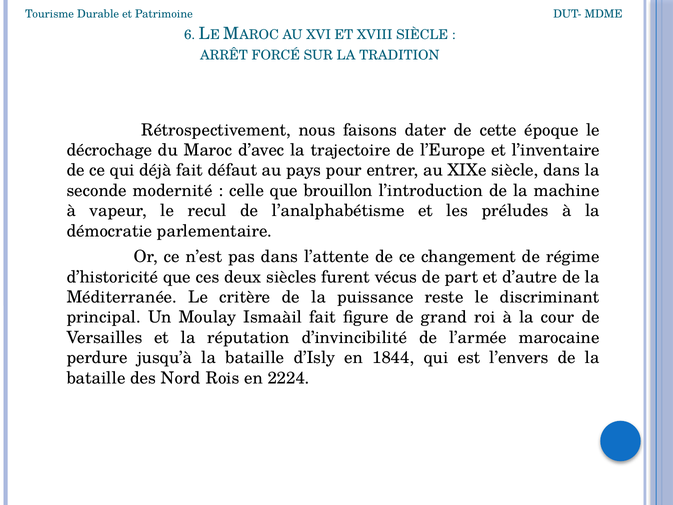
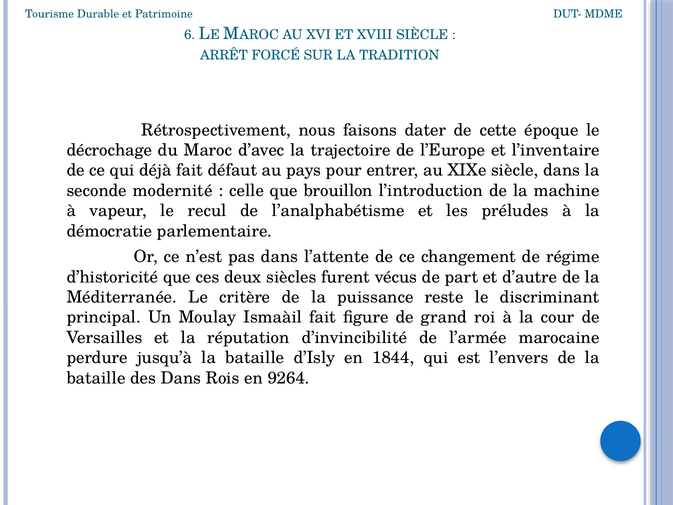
des Nord: Nord -> Dans
2224: 2224 -> 9264
